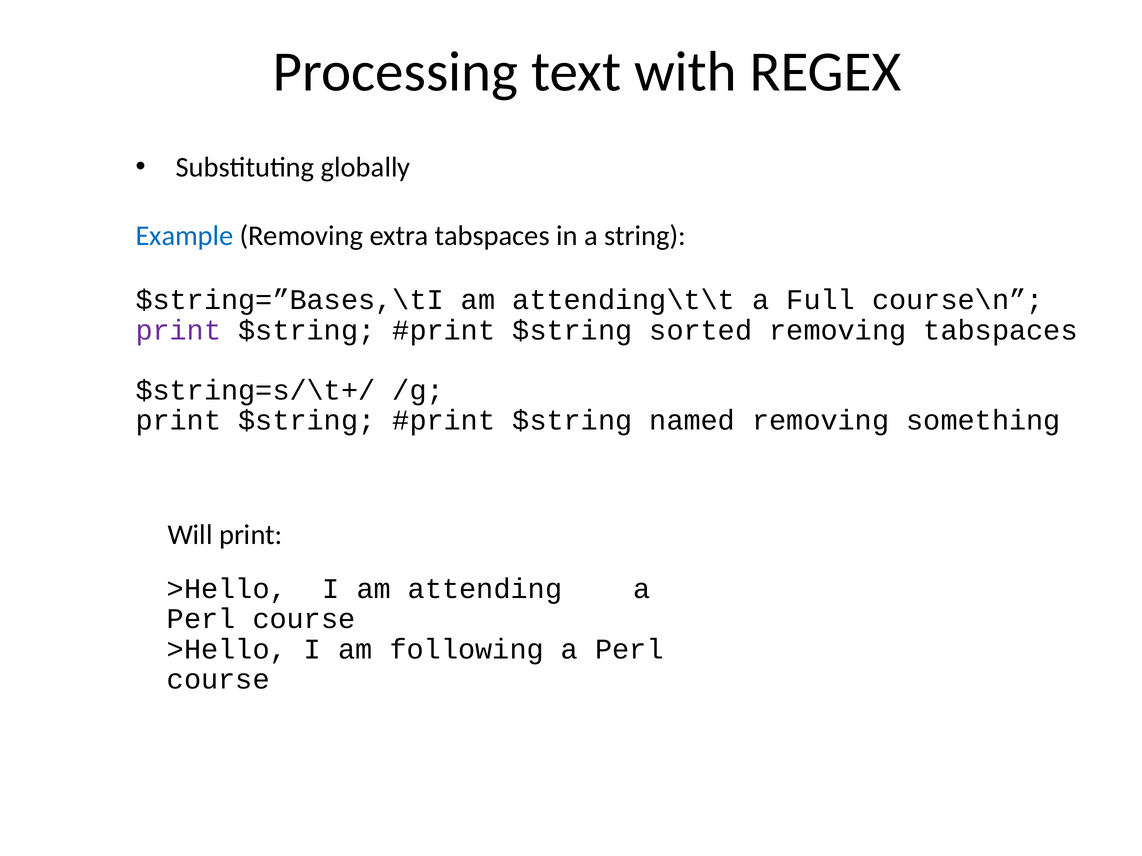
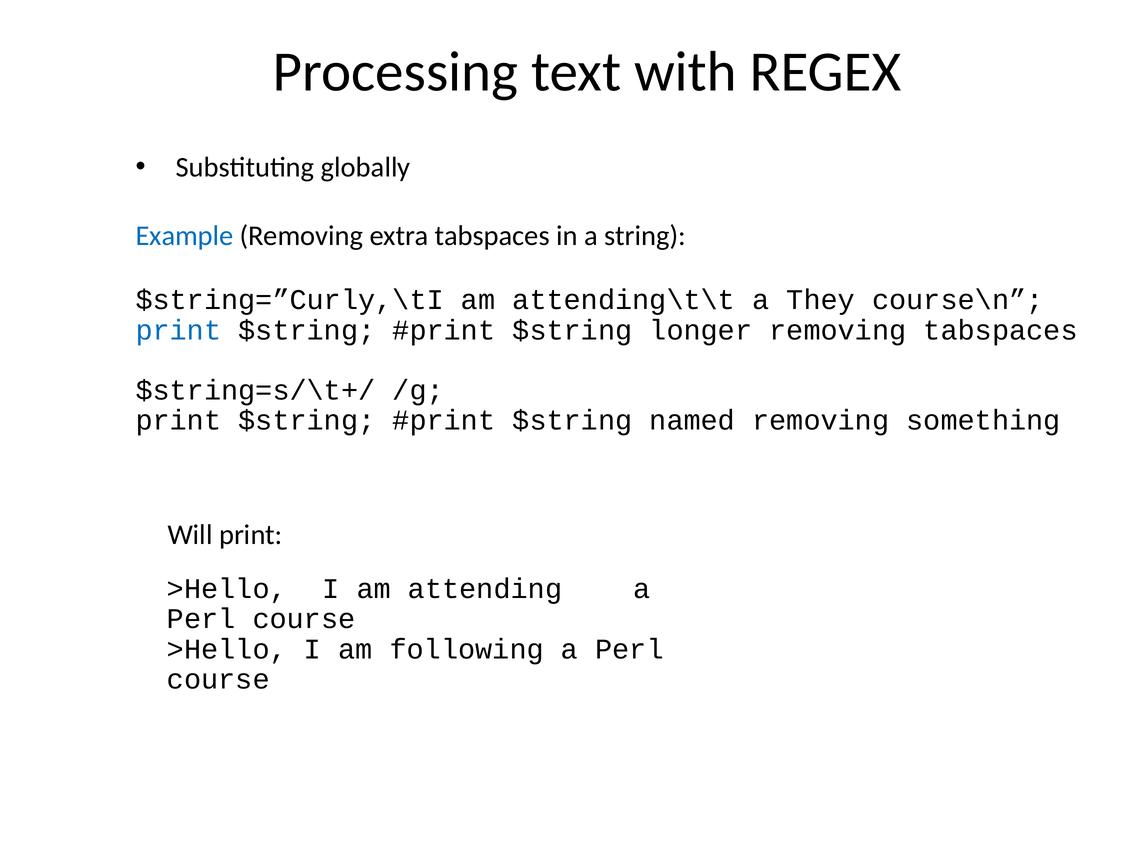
$string=”Bases,\tI: $string=”Bases,\tI -> $string=”Curly,\tI
Full: Full -> They
print at (178, 330) colour: purple -> blue
sorted: sorted -> longer
